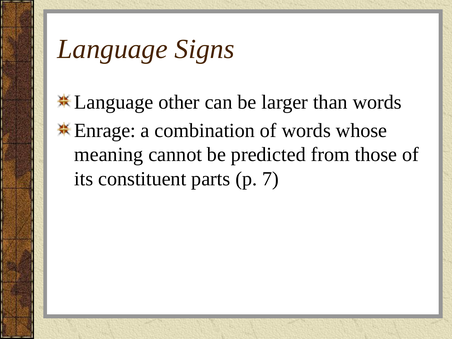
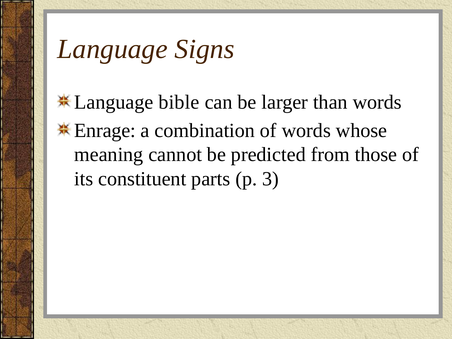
other: other -> bible
7: 7 -> 3
